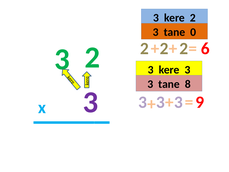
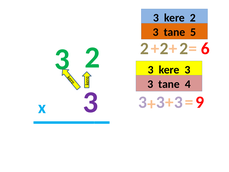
0: 0 -> 5
8: 8 -> 4
